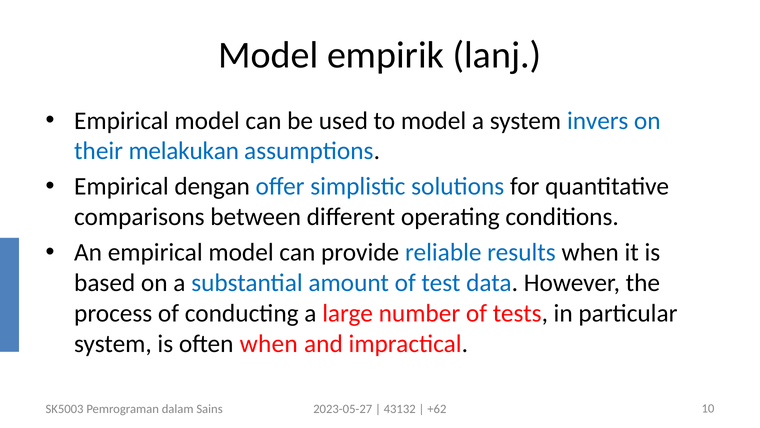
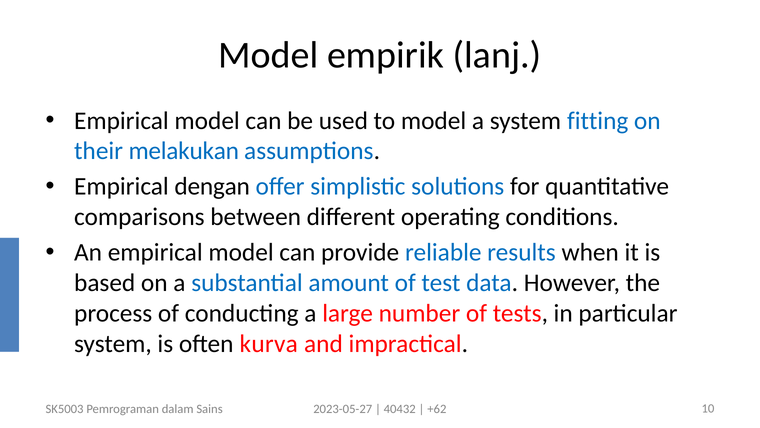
invers: invers -> fitting
often when: when -> kurva
43132: 43132 -> 40432
